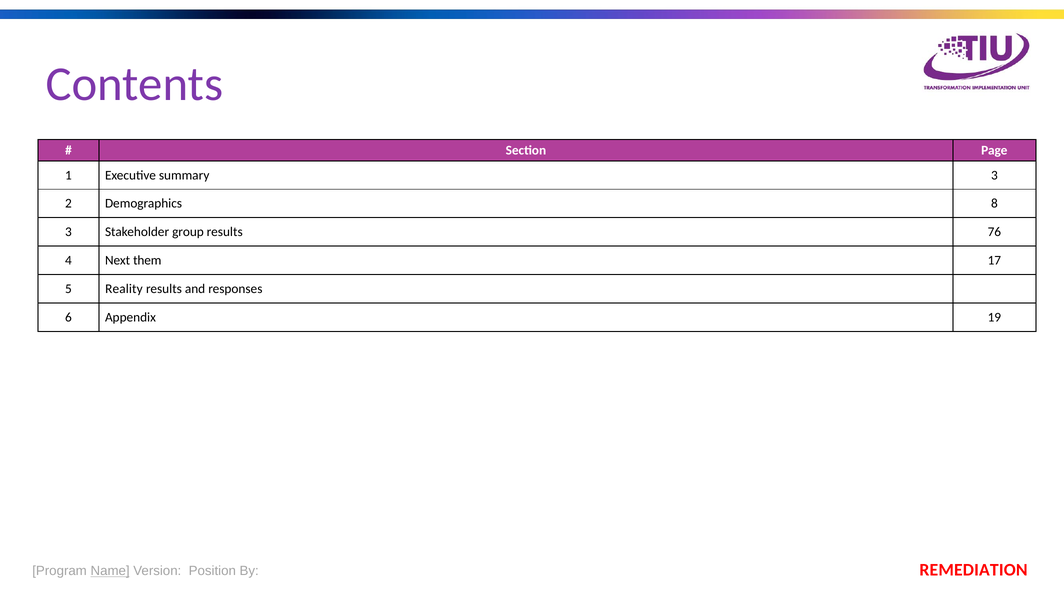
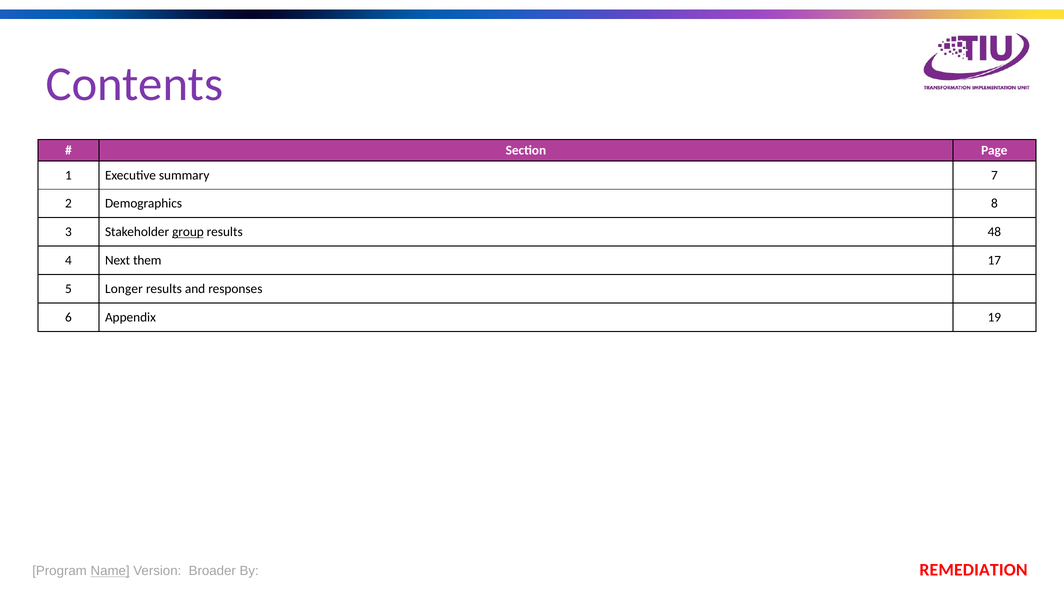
summary 3: 3 -> 7
group underline: none -> present
76: 76 -> 48
Reality: Reality -> Longer
Position: Position -> Broader
